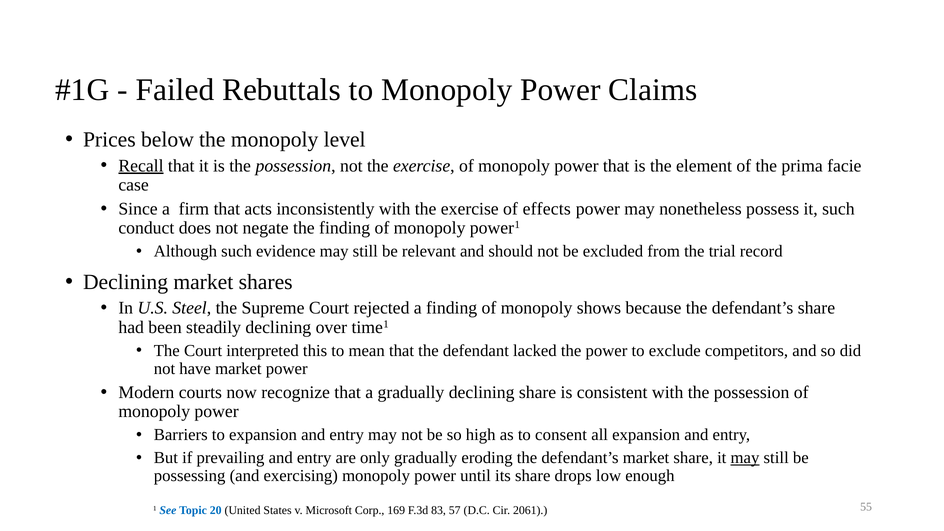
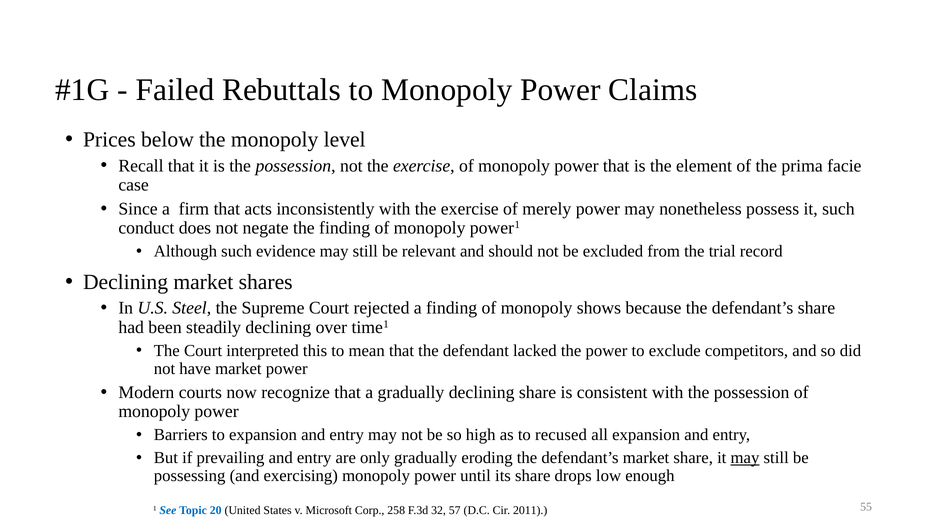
Recall underline: present -> none
effects: effects -> merely
consent: consent -> recused
169: 169 -> 258
83: 83 -> 32
2061: 2061 -> 2011
